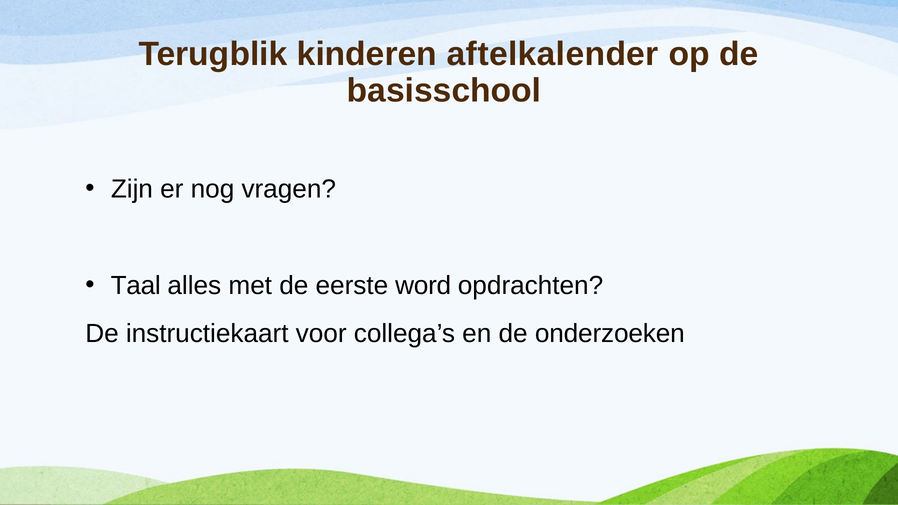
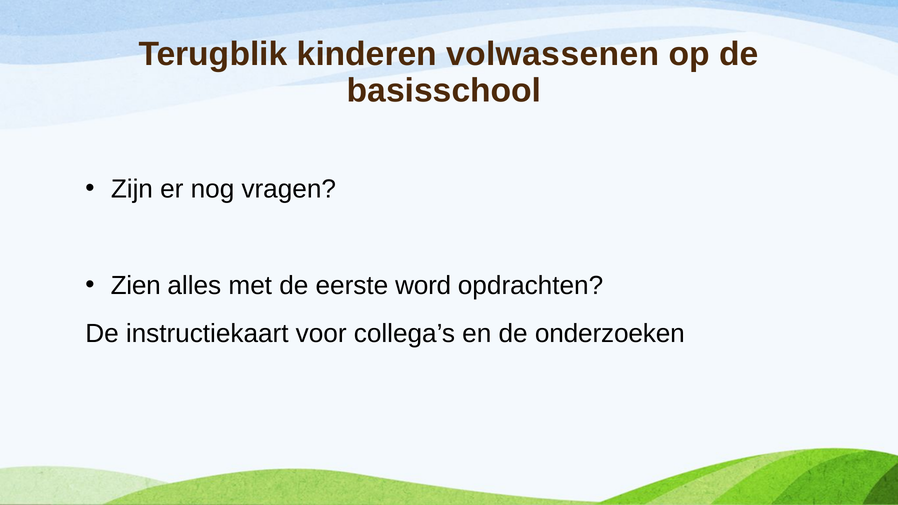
aftelkalender: aftelkalender -> volwassenen
Taal: Taal -> Zien
